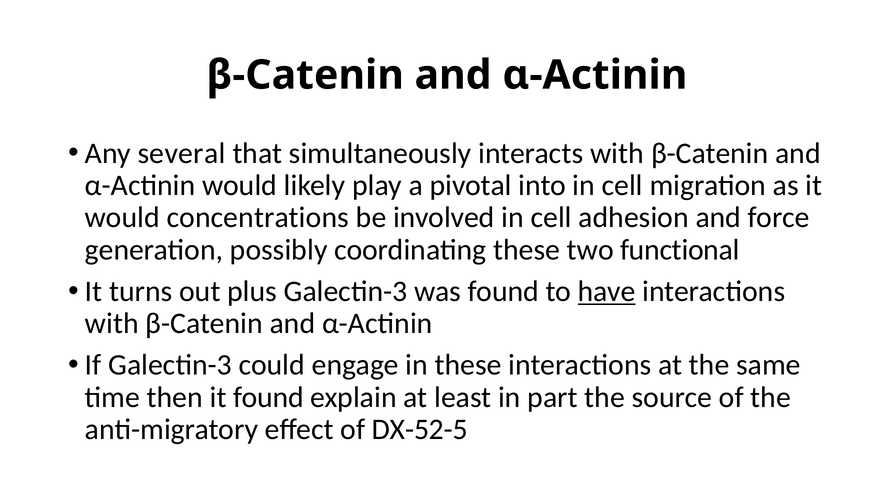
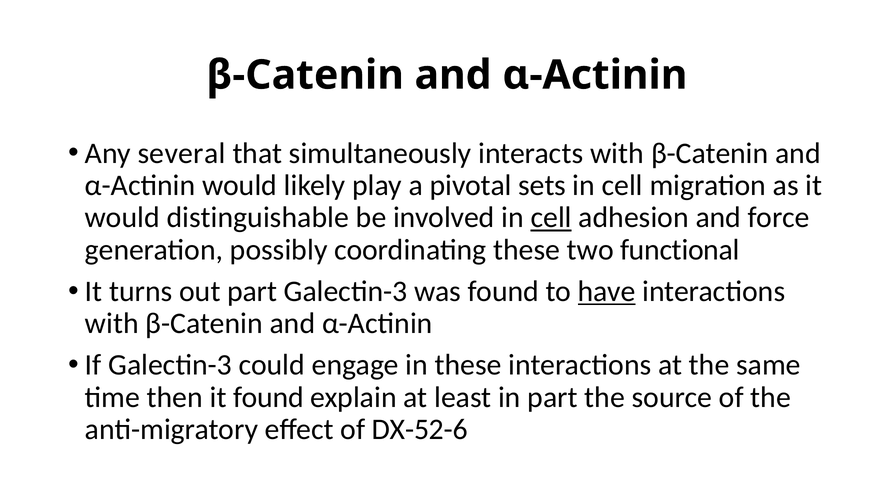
into: into -> sets
concentrations: concentrations -> distinguishable
cell at (551, 218) underline: none -> present
out plus: plus -> part
DX-52-5: DX-52-5 -> DX-52-6
